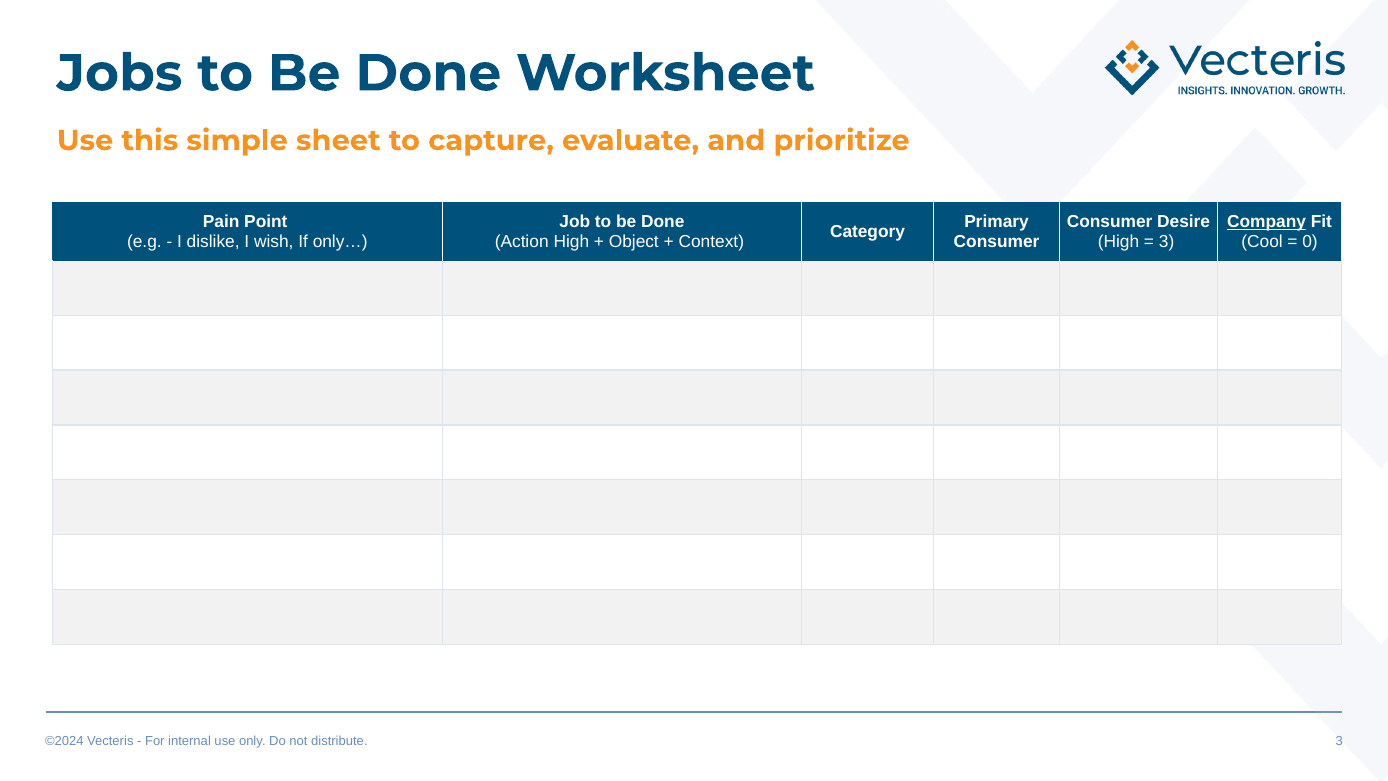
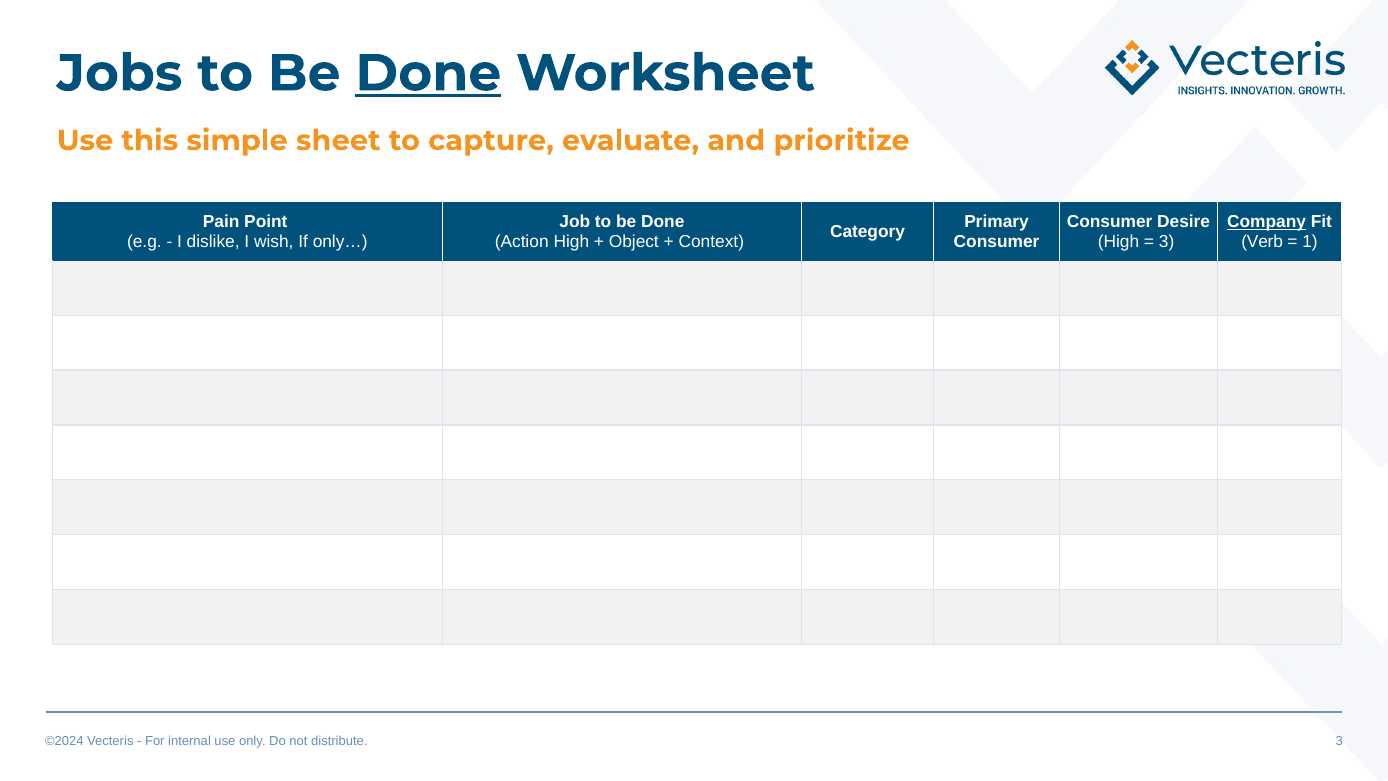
Done at (428, 73) underline: none -> present
Cool: Cool -> Verb
0: 0 -> 1
